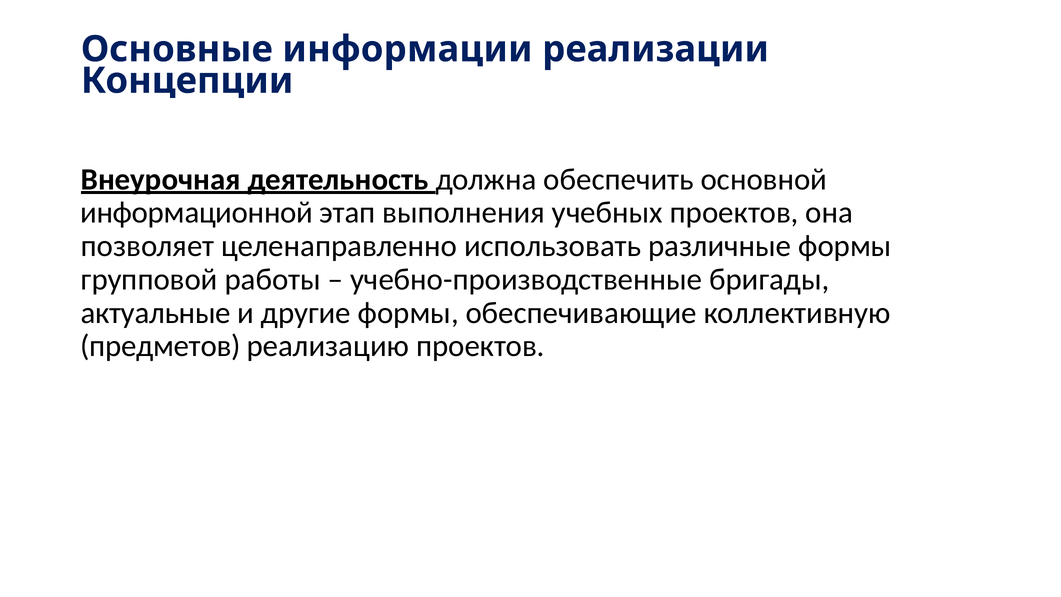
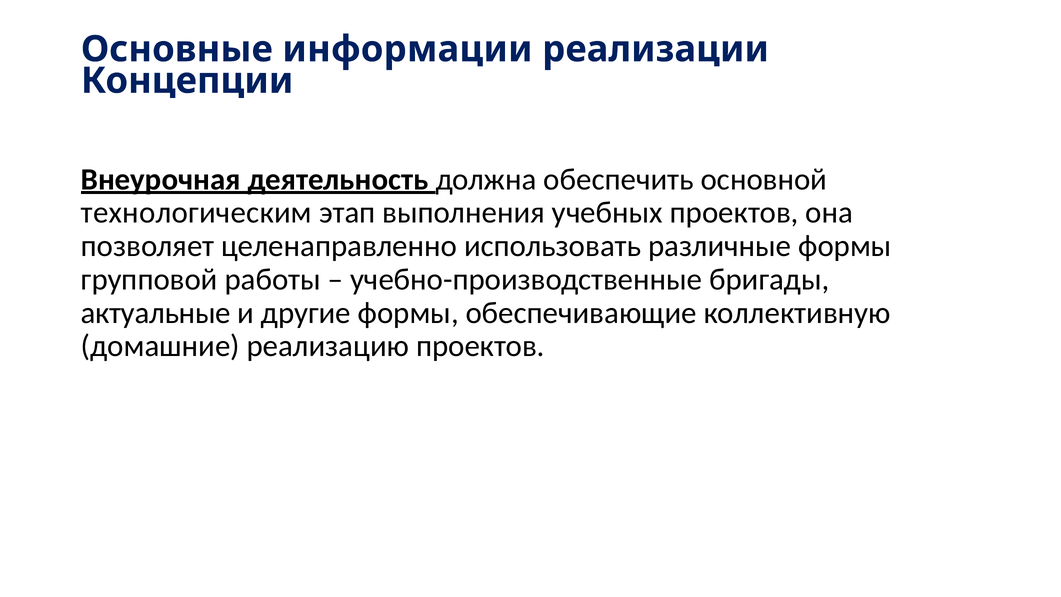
информационной: информационной -> технологическим
предметов: предметов -> домашние
